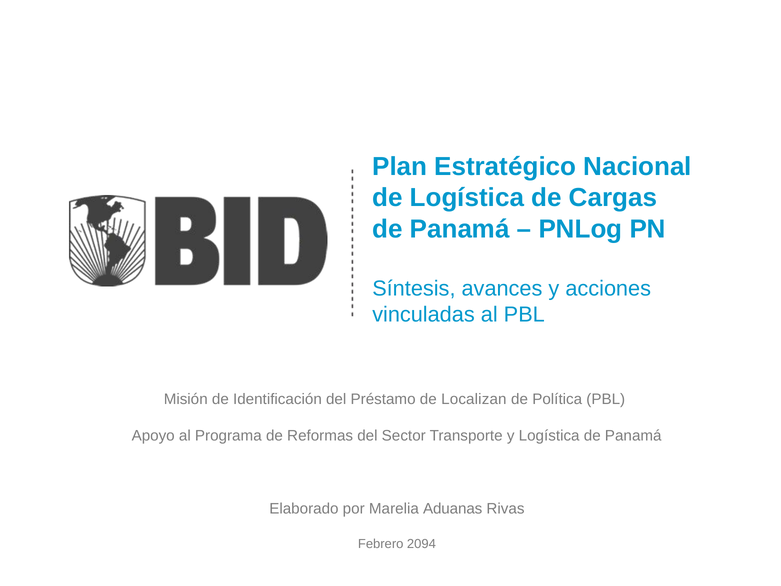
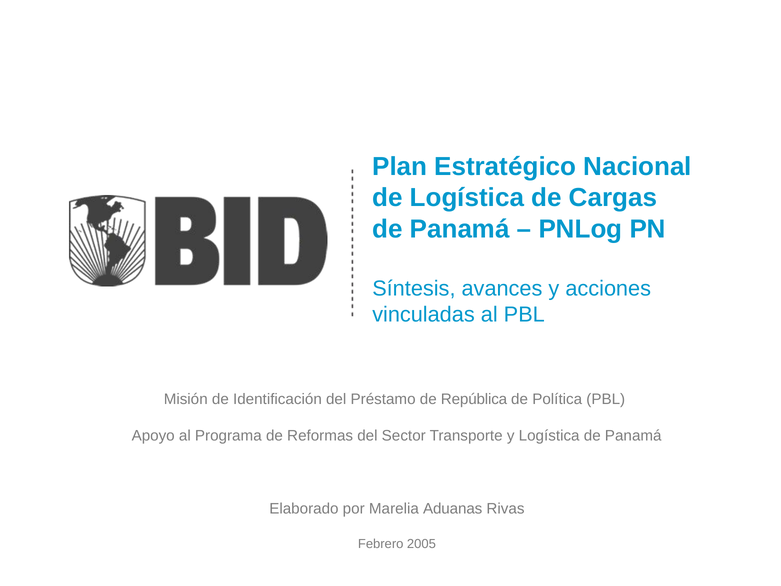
Localizan: Localizan -> República
2094: 2094 -> 2005
